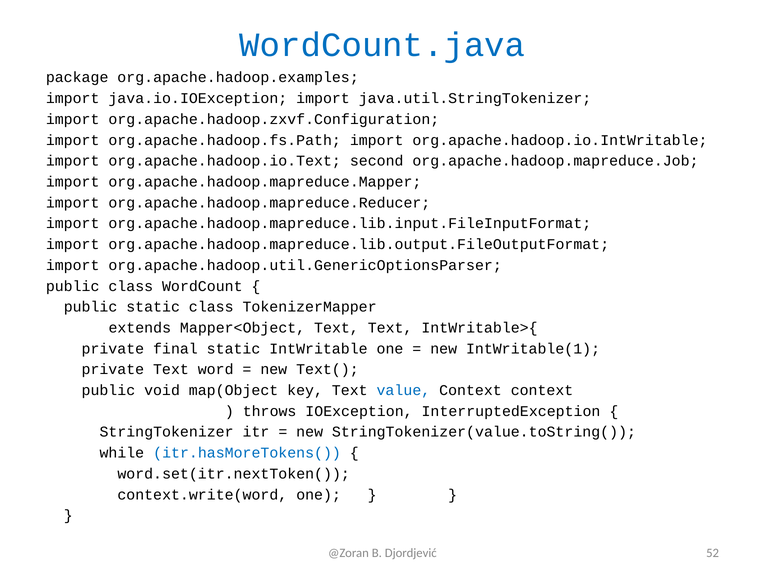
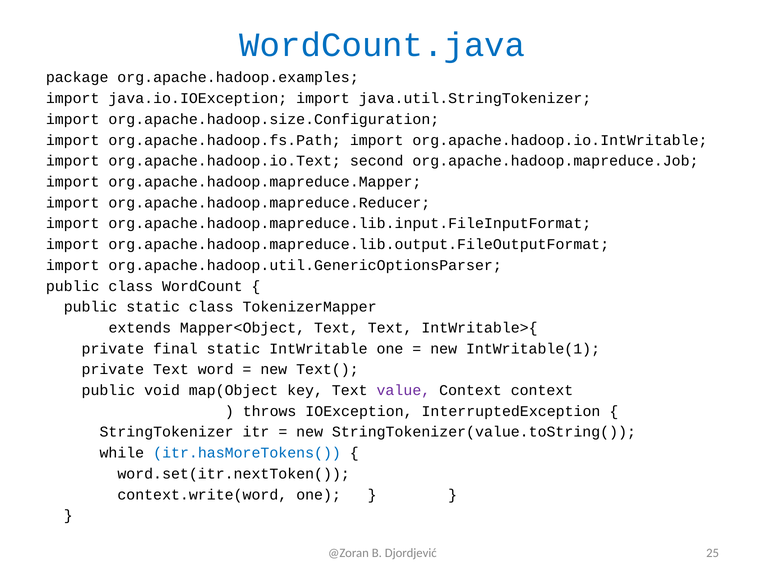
org.apache.hadoop.zxvf.Configuration: org.apache.hadoop.zxvf.Configuration -> org.apache.hadoop.size.Configuration
value colour: blue -> purple
52: 52 -> 25
